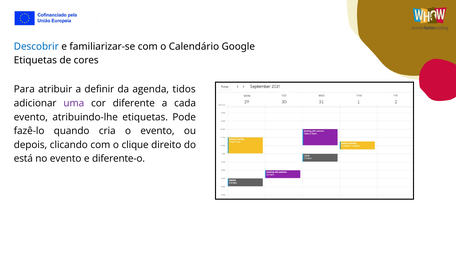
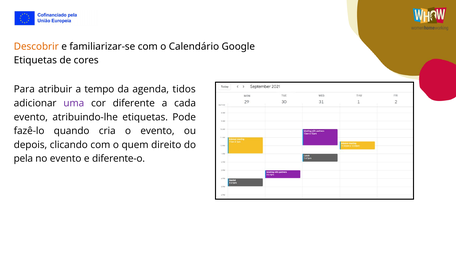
Descobrir colour: blue -> orange
definir: definir -> tempo
clique: clique -> quem
está: está -> pela
